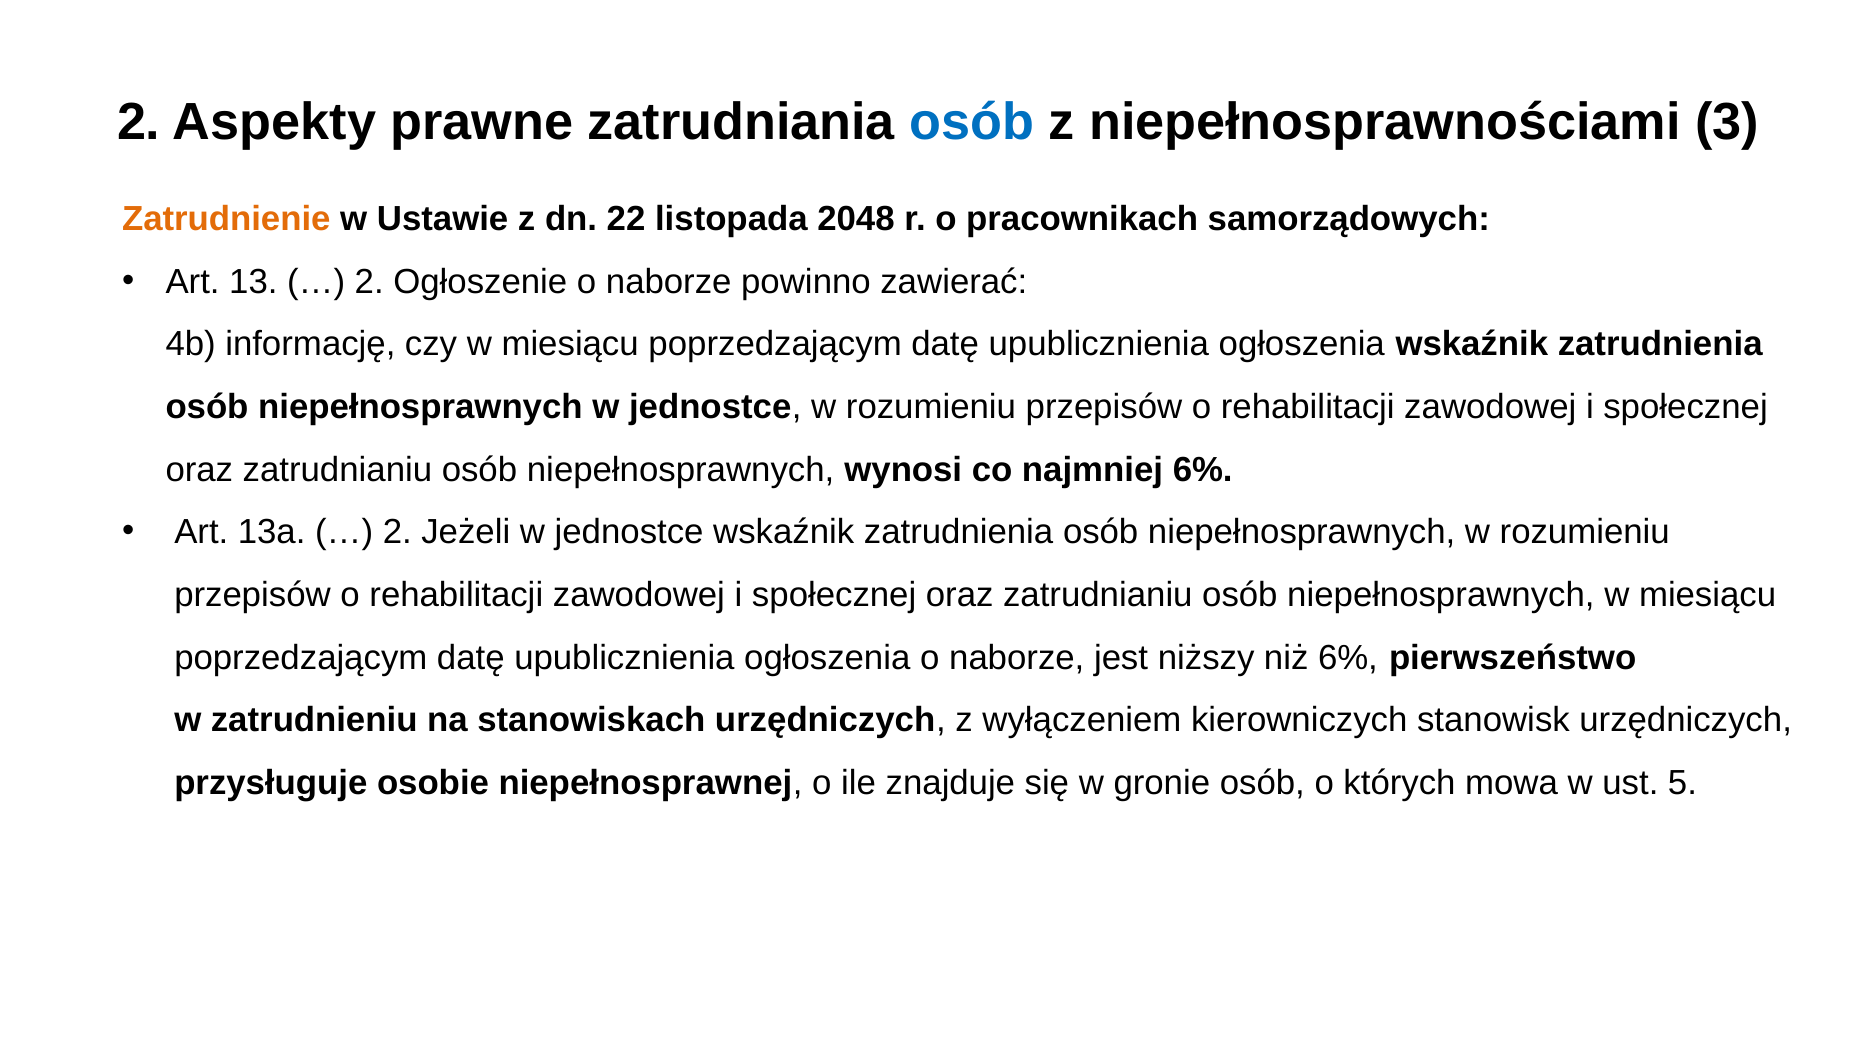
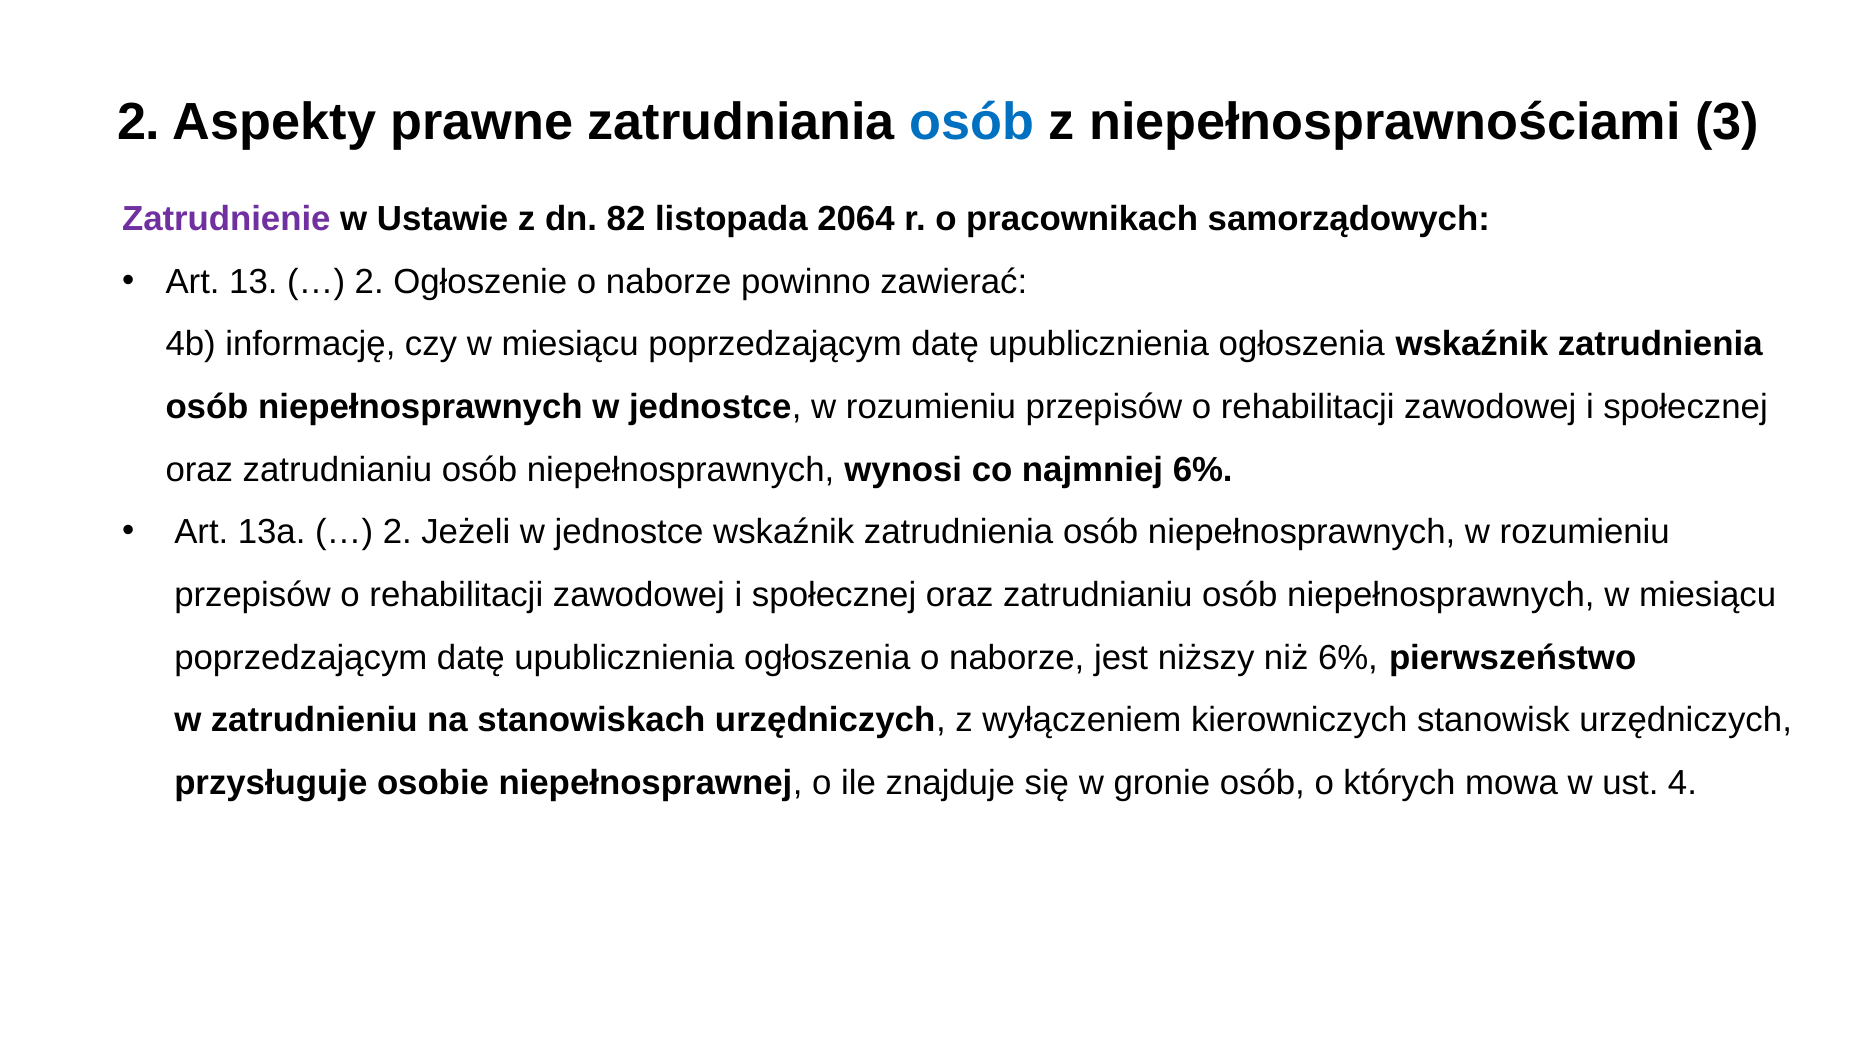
Zatrudnienie colour: orange -> purple
22: 22 -> 82
2048: 2048 -> 2064
5: 5 -> 4
